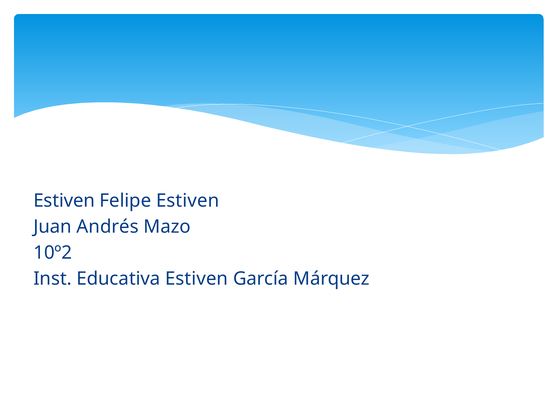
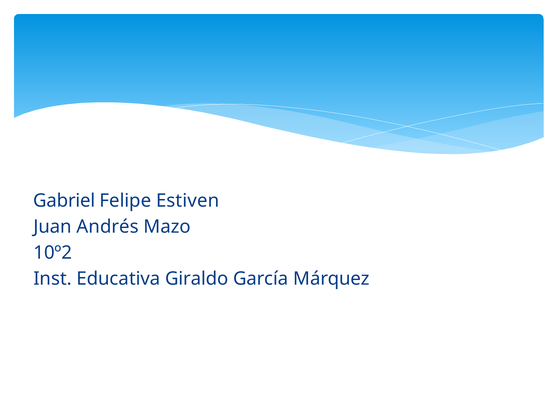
Estiven at (64, 201): Estiven -> Gabriel
Educativa Estiven: Estiven -> Giraldo
